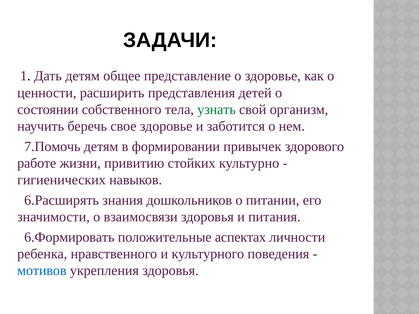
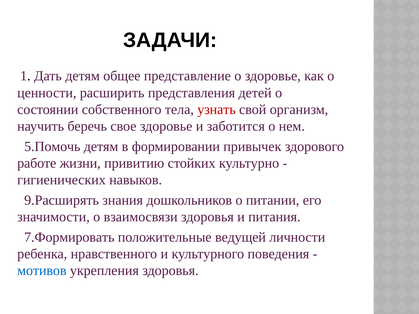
узнать colour: green -> red
7.Помочь: 7.Помочь -> 5.Помочь
6.Расширять: 6.Расширять -> 9.Расширять
6.Формировать: 6.Формировать -> 7.Формировать
аспектах: аспектах -> ведущей
